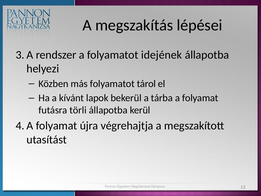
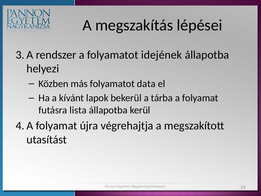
tárol: tárol -> data
törli: törli -> lista
